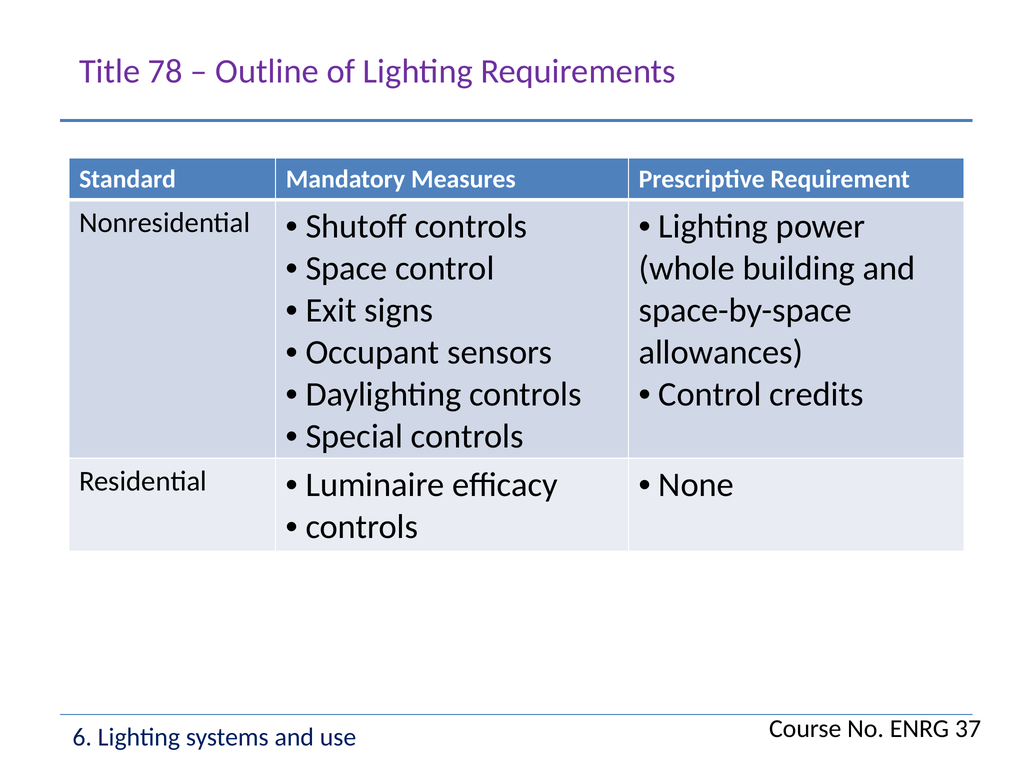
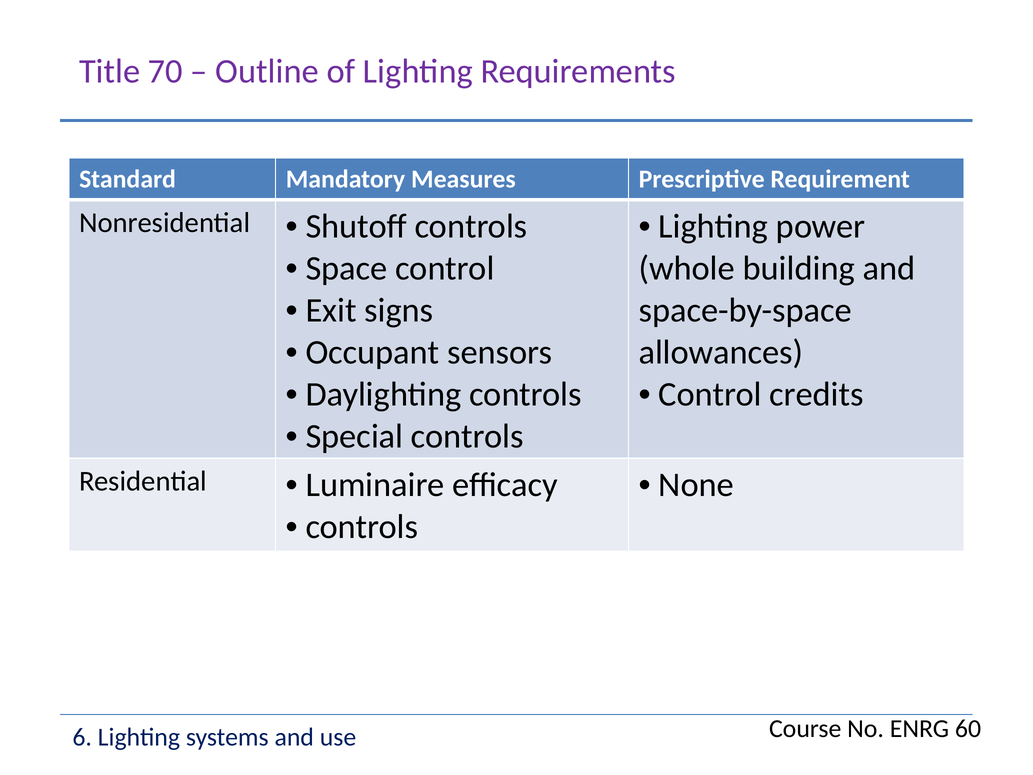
78: 78 -> 70
37: 37 -> 60
